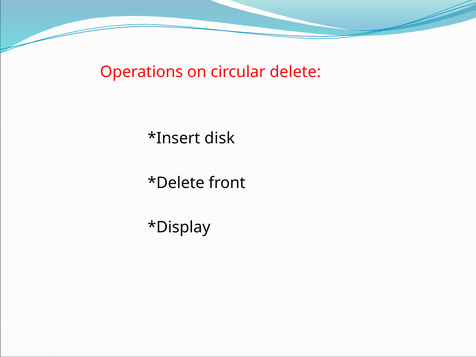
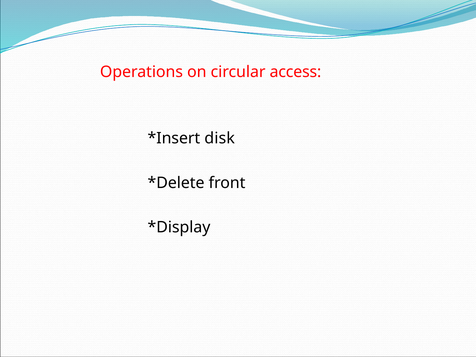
delete: delete -> access
